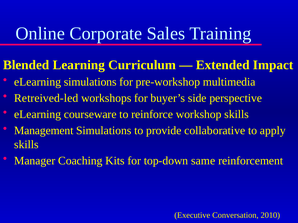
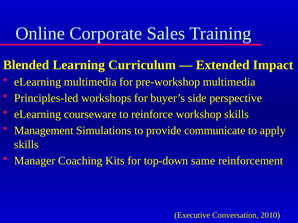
eLearning simulations: simulations -> multimedia
Retreived-led: Retreived-led -> Principles-led
collaborative: collaborative -> communicate
